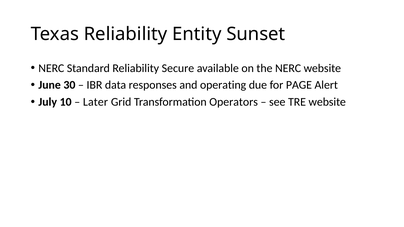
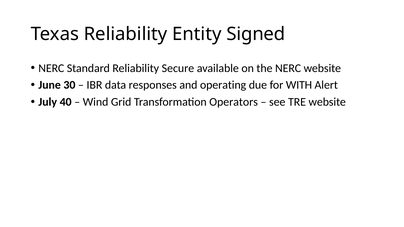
Sunset: Sunset -> Signed
PAGE: PAGE -> WITH
10: 10 -> 40
Later: Later -> Wind
